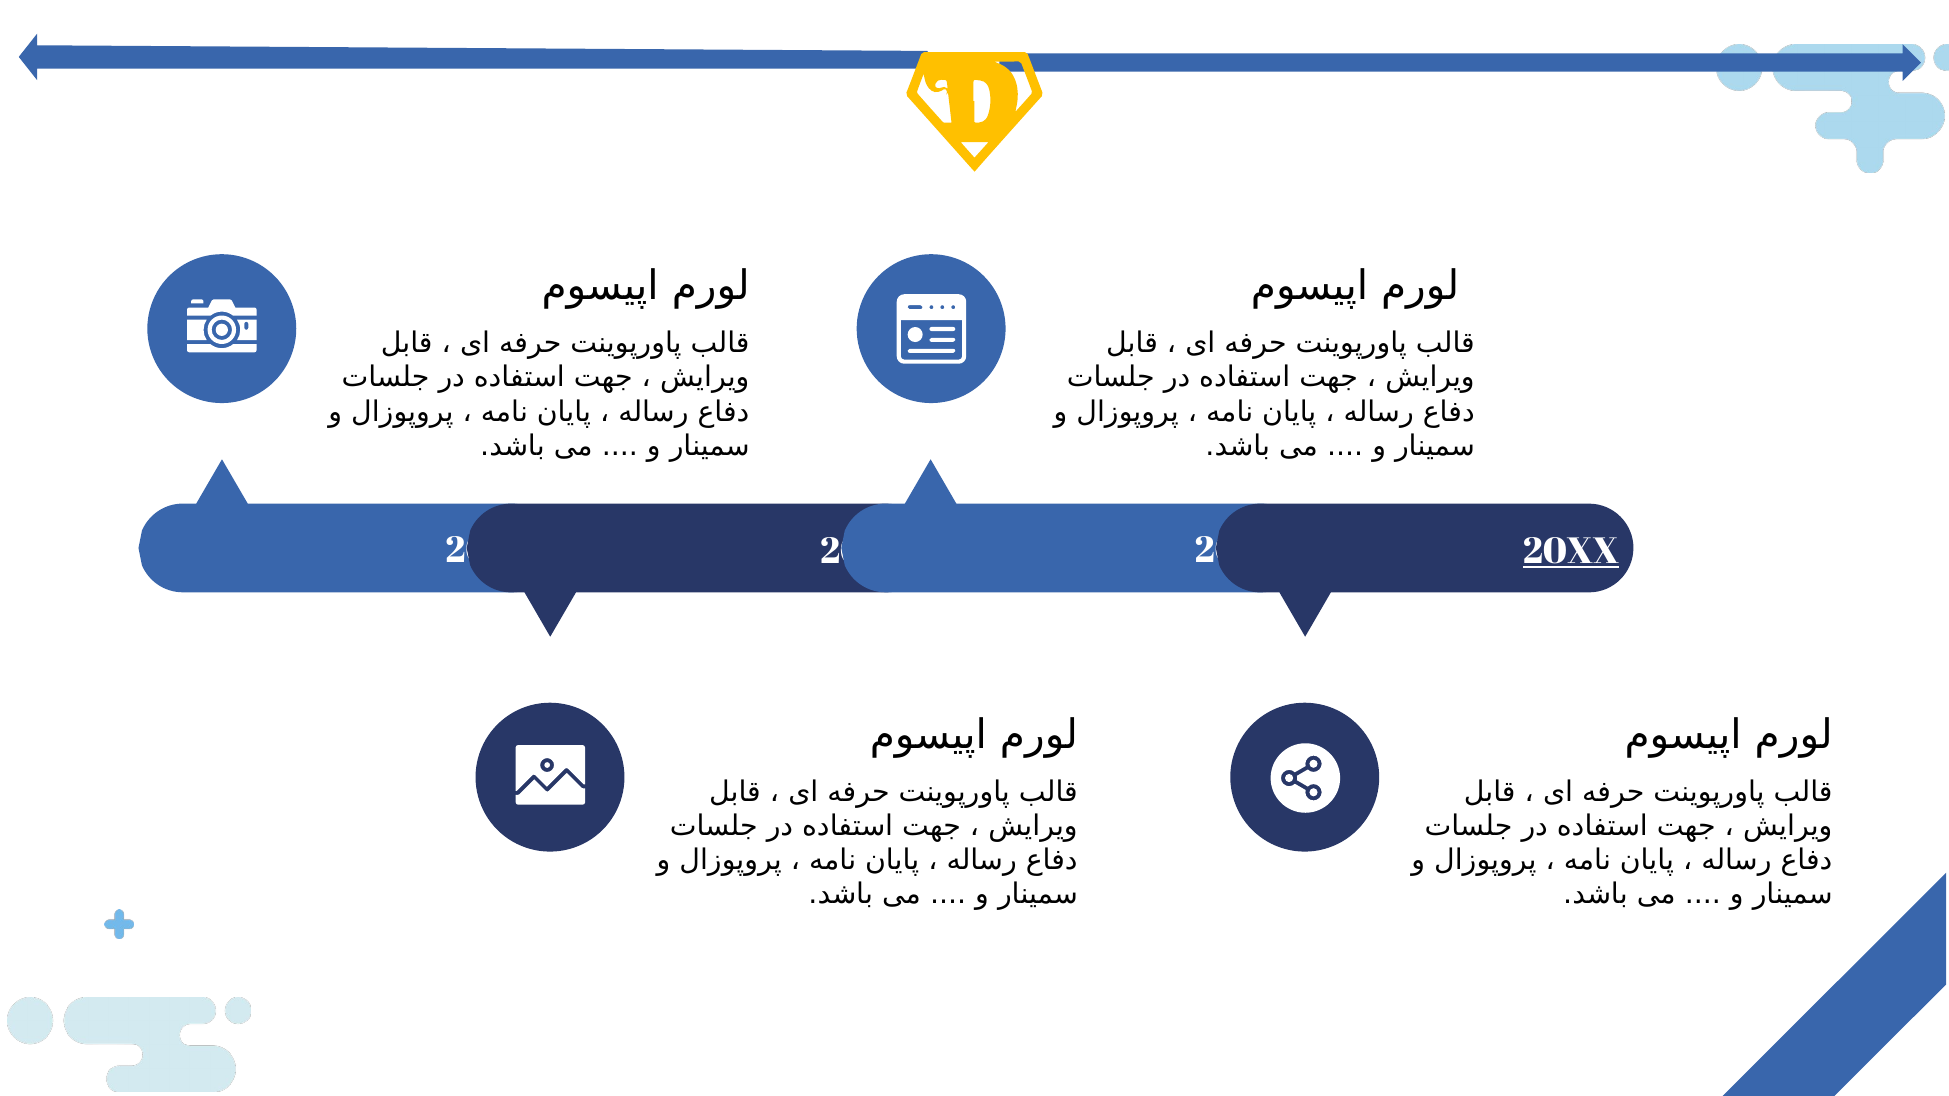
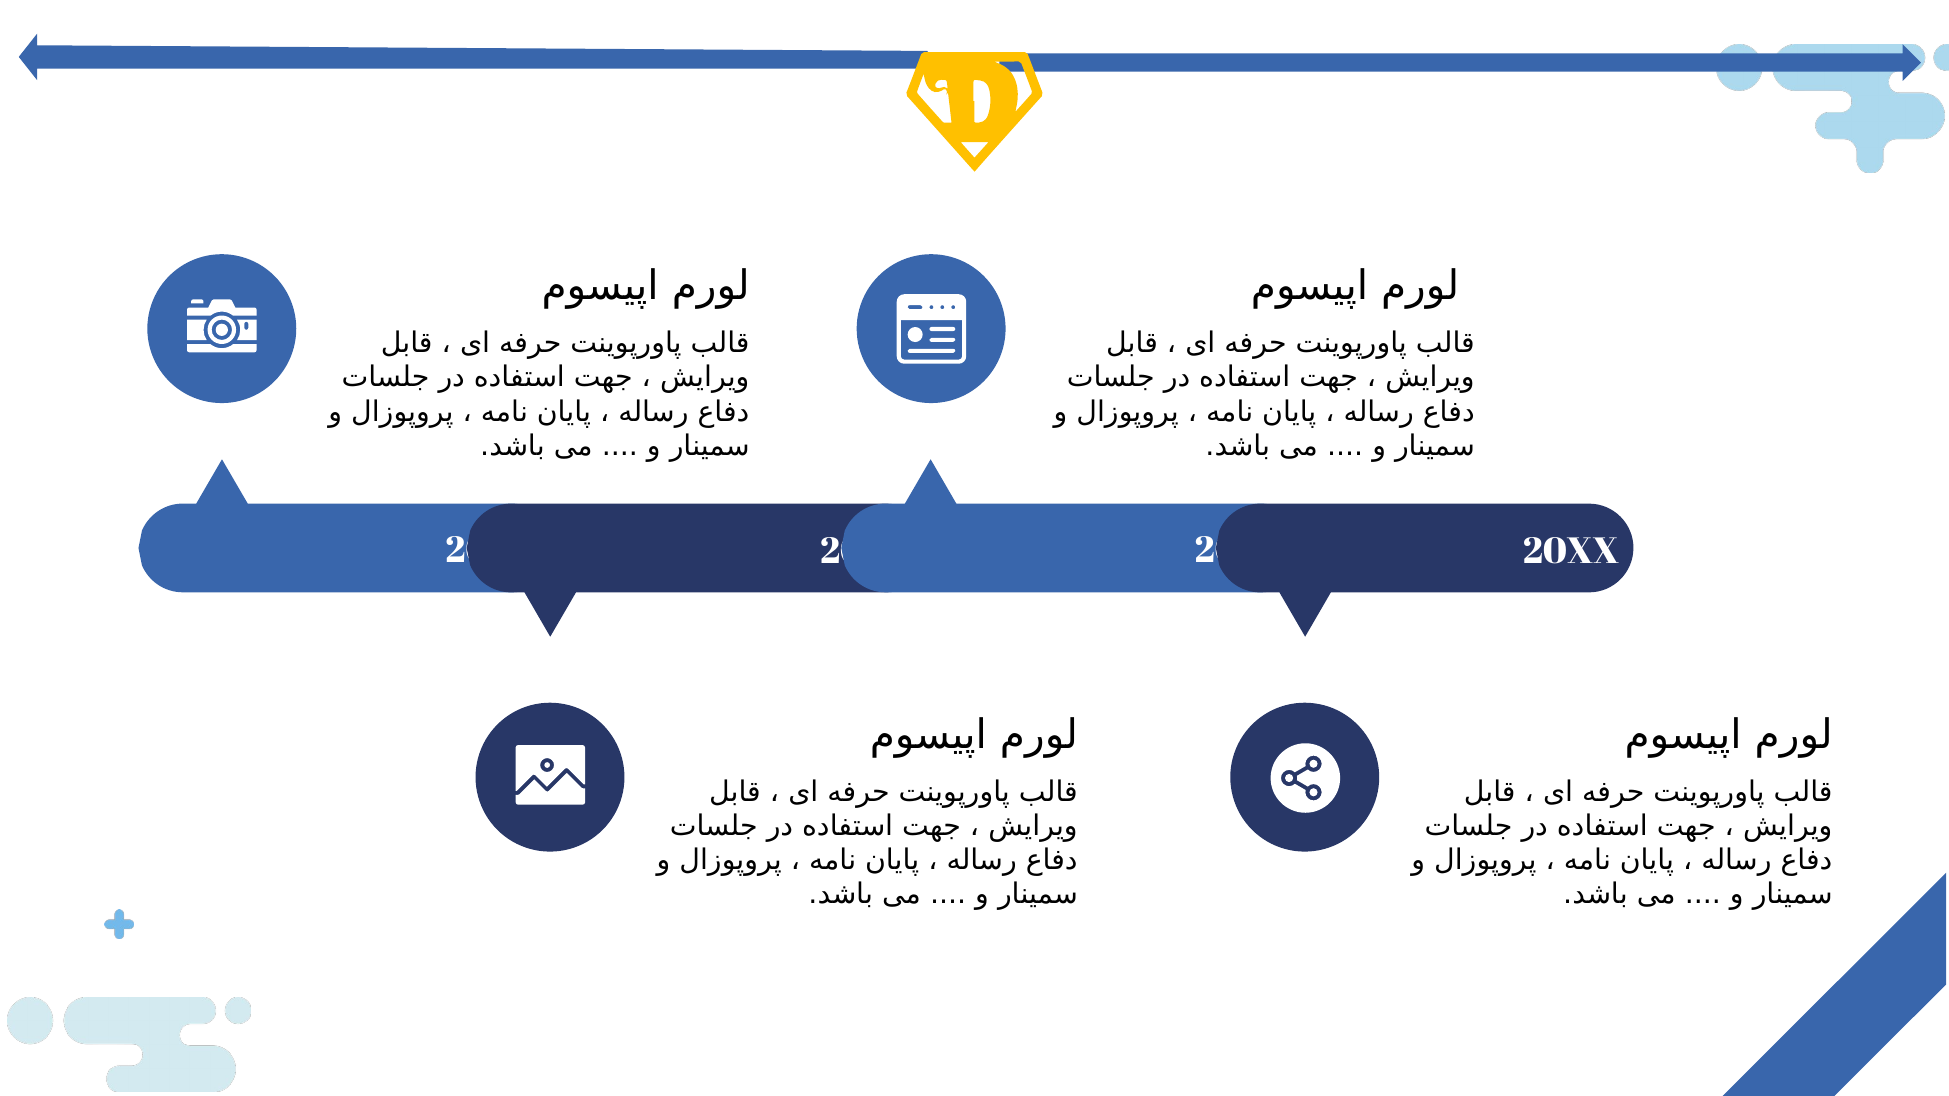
20XX at (1571, 551) underline: present -> none
